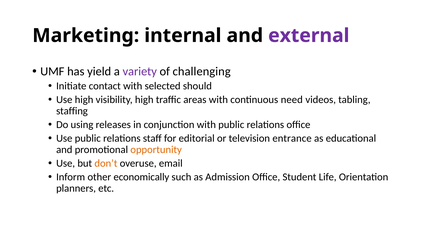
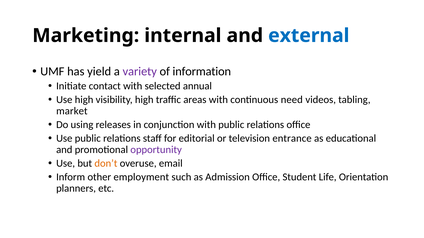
external colour: purple -> blue
challenging: challenging -> information
should: should -> annual
staffing: staffing -> market
opportunity colour: orange -> purple
economically: economically -> employment
